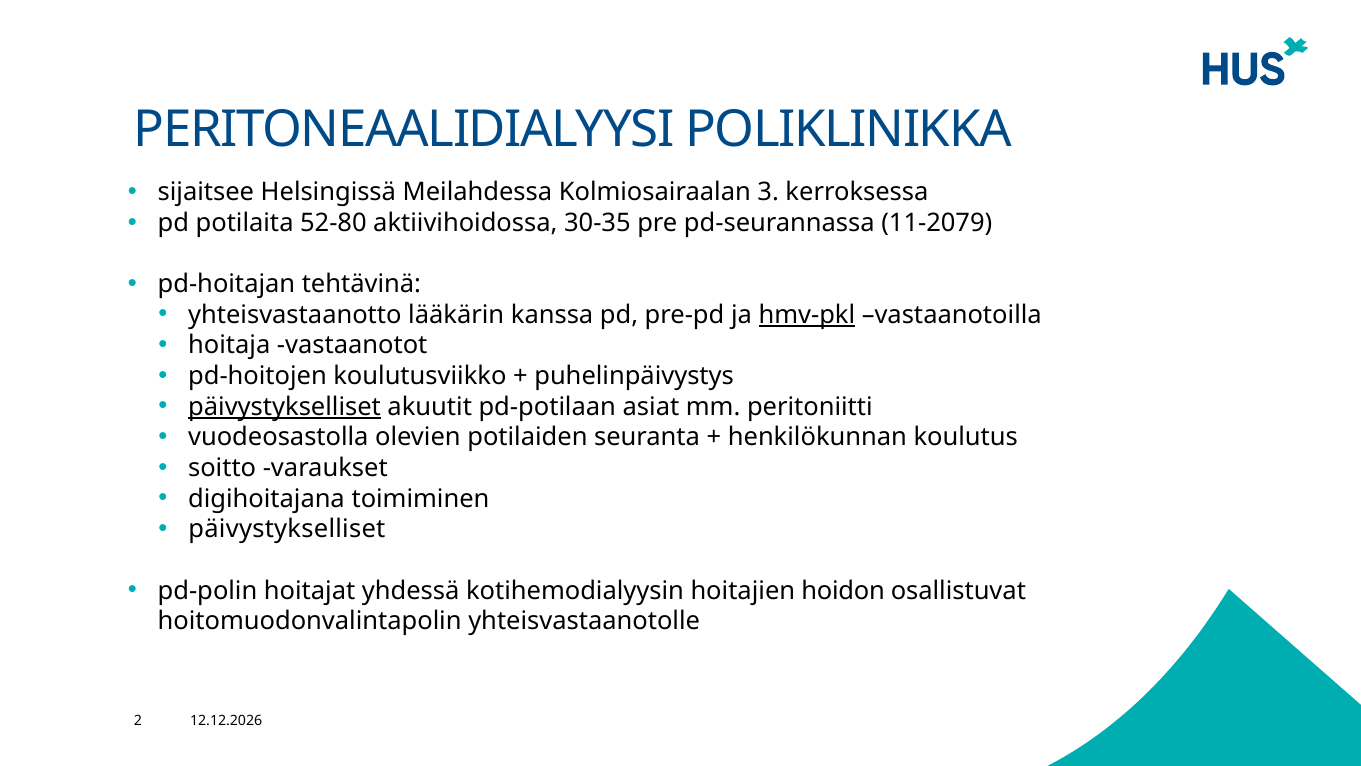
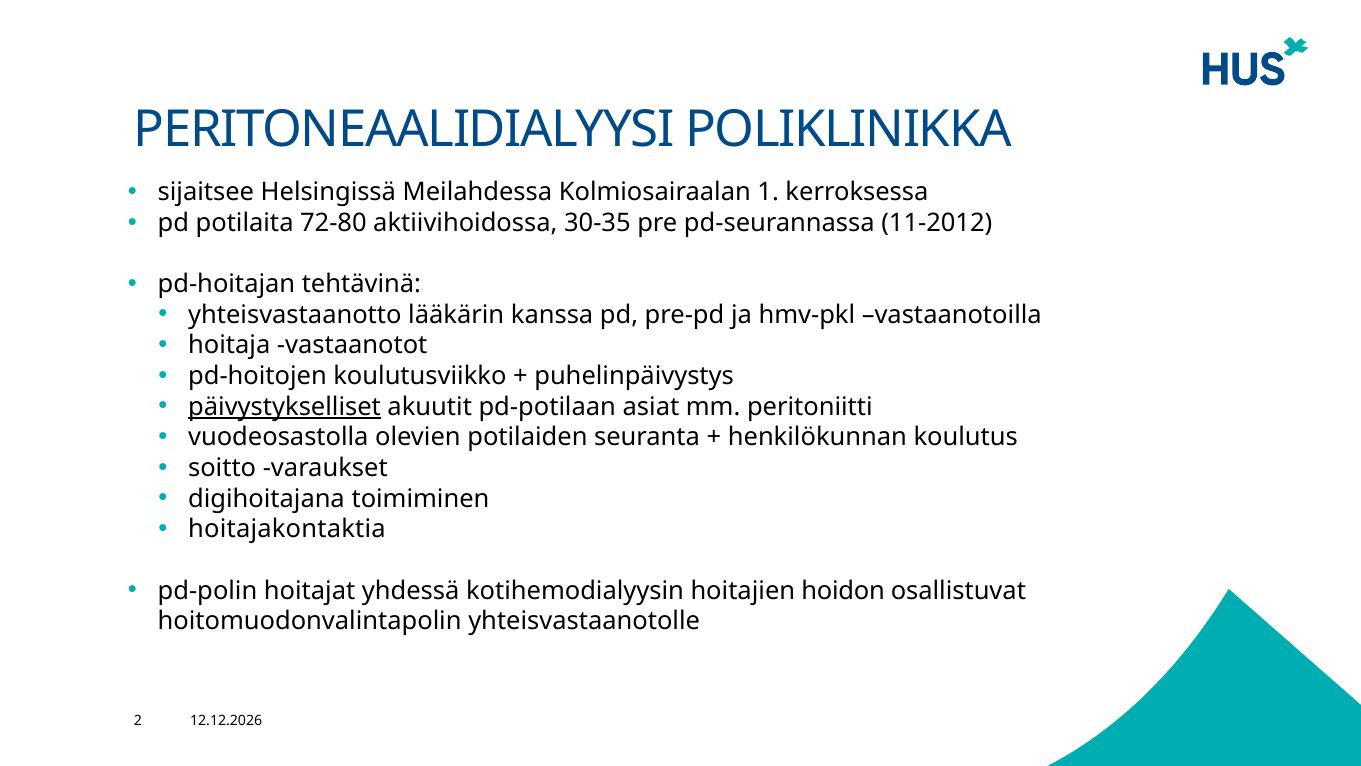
3: 3 -> 1
52-80: 52-80 -> 72-80
11-2079: 11-2079 -> 11-2012
hmv-pkl underline: present -> none
päivystykselliset at (287, 529): päivystykselliset -> hoitajakontaktia
